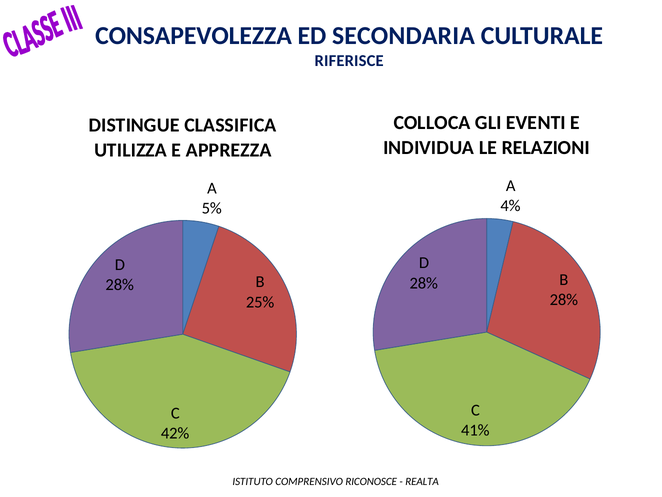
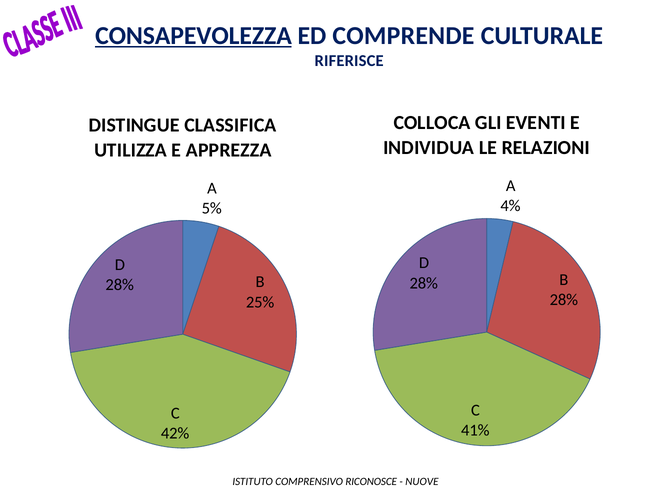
CONSAPEVOLEZZA underline: none -> present
SECONDARIA: SECONDARIA -> COMPRENDE
REALTA: REALTA -> NUOVE
